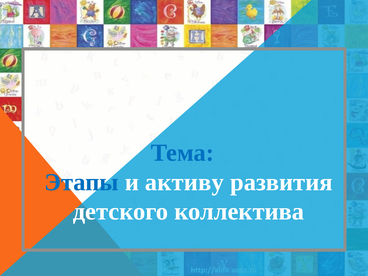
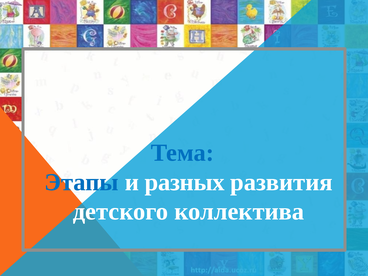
активу: активу -> разных
